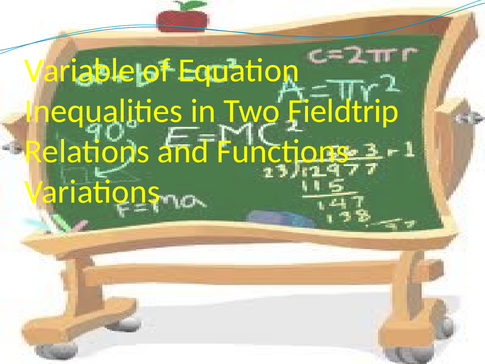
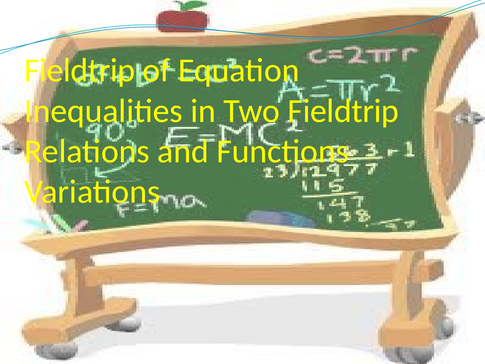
Variable at (80, 70): Variable -> Fieldtrip
